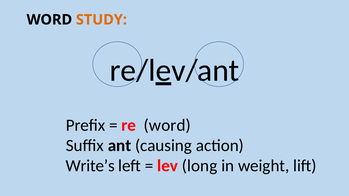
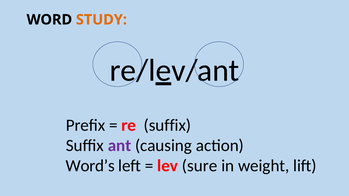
re word: word -> suffix
ant colour: black -> purple
Write’s: Write’s -> Word’s
long: long -> sure
